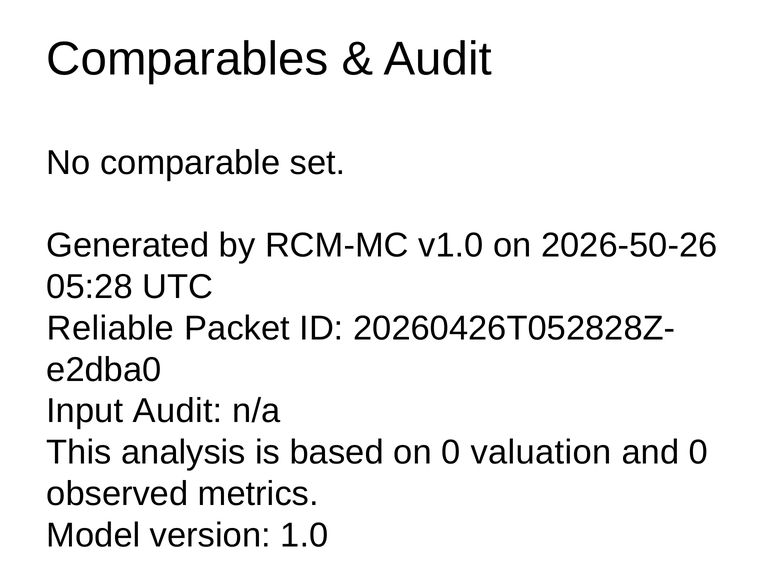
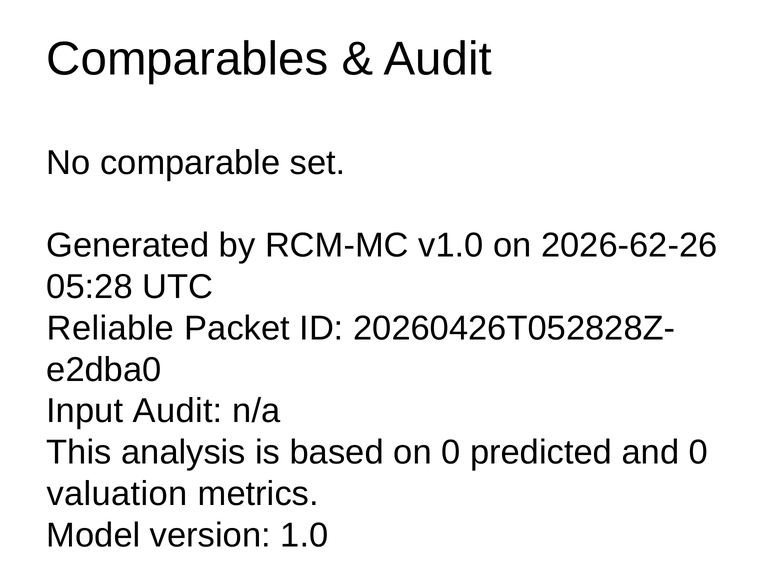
2026-50-26: 2026-50-26 -> 2026-62-26
valuation: valuation -> predicted
observed: observed -> valuation
